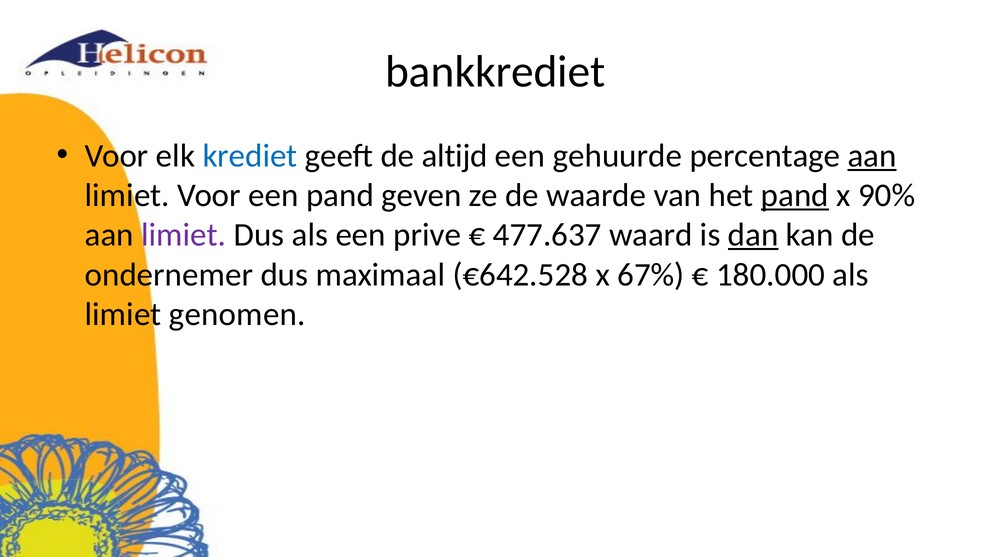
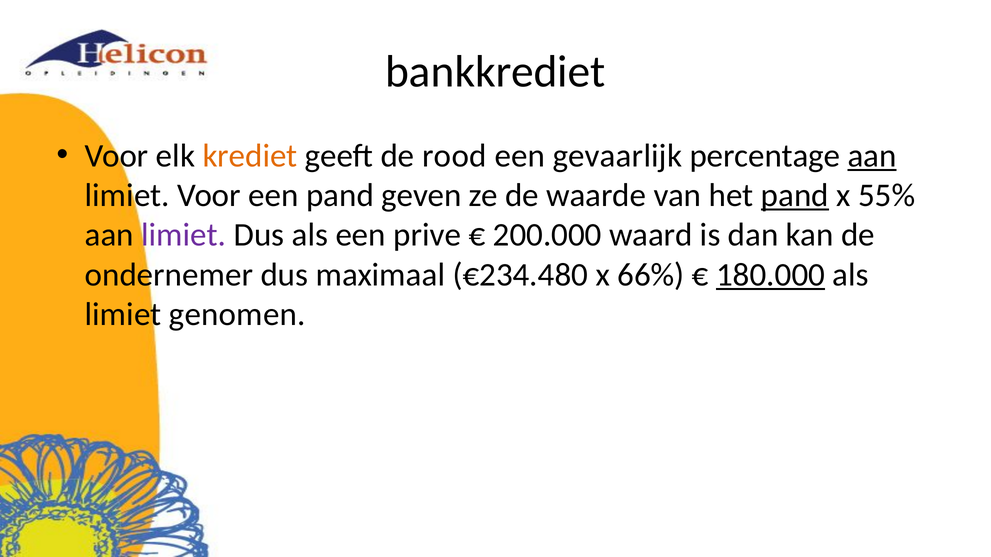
krediet colour: blue -> orange
altijd: altijd -> rood
gehuurde: gehuurde -> gevaarlijk
90%: 90% -> 55%
477.637: 477.637 -> 200.000
dan underline: present -> none
€642.528: €642.528 -> €234.480
67%: 67% -> 66%
180.000 underline: none -> present
